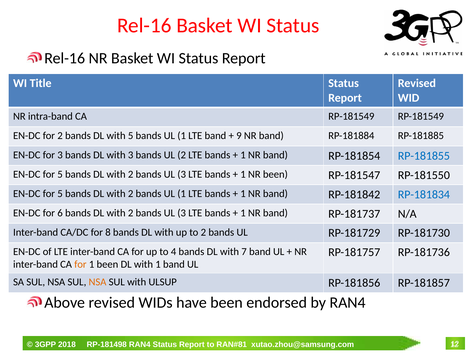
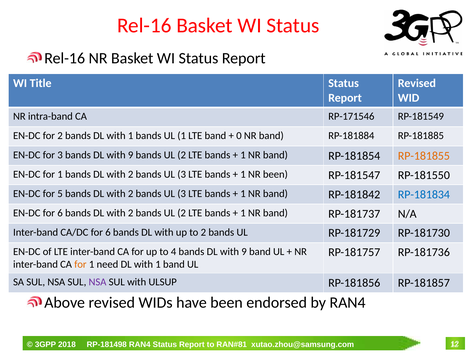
CA RP-181549: RP-181549 -> RP-171546
bands DL with 5: 5 -> 1
9: 9 -> 0
3 at (131, 155): 3 -> 9
RP-181855 colour: blue -> orange
5 at (60, 174): 5 -> 1
1 at (182, 194): 1 -> 3
3 at (182, 213): 3 -> 2
CA/DC for 8: 8 -> 6
7 at (244, 252): 7 -> 9
1 been: been -> need
NSA at (98, 282) colour: orange -> purple
